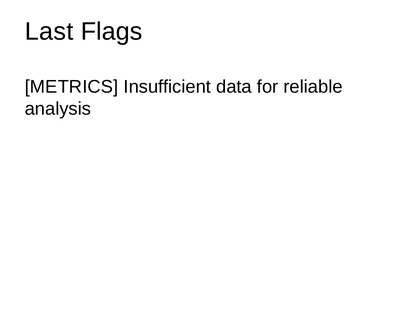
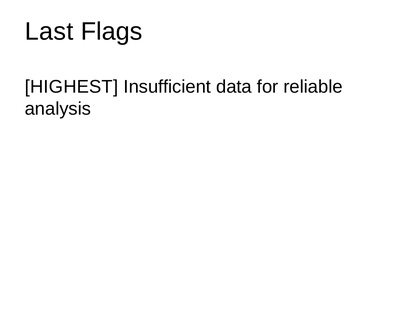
METRICS: METRICS -> HIGHEST
